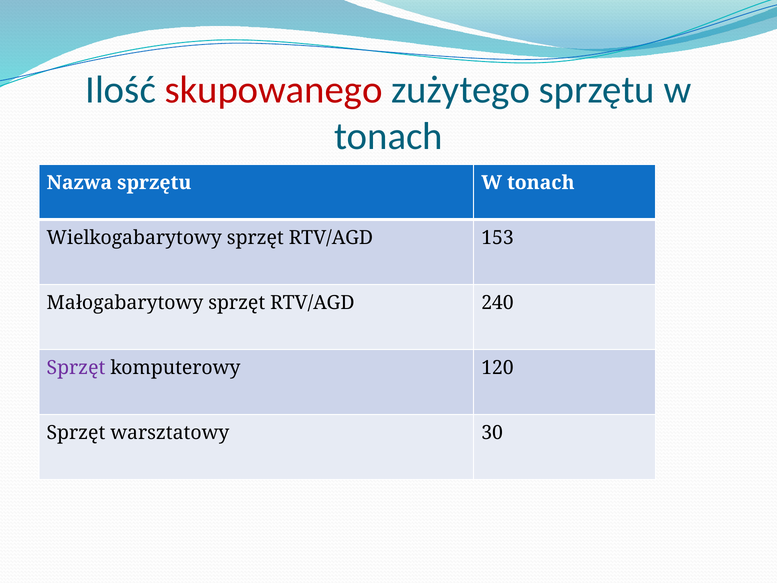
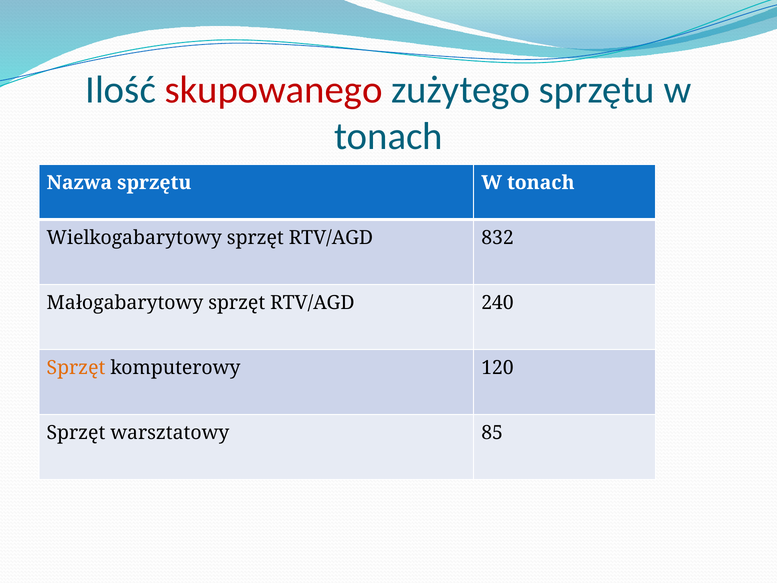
153: 153 -> 832
Sprzęt at (76, 368) colour: purple -> orange
30: 30 -> 85
